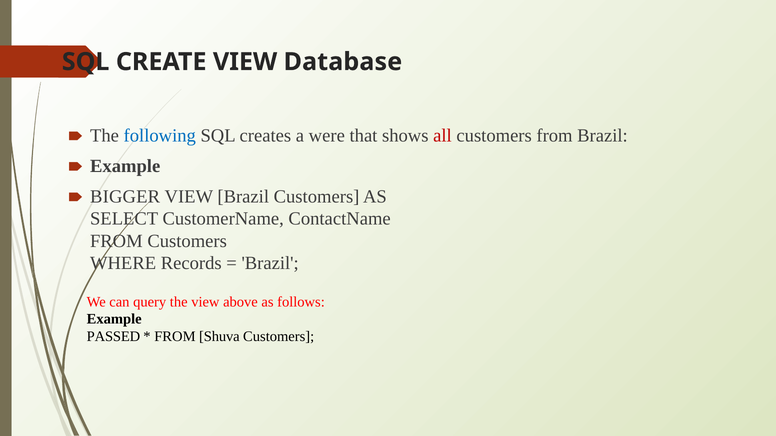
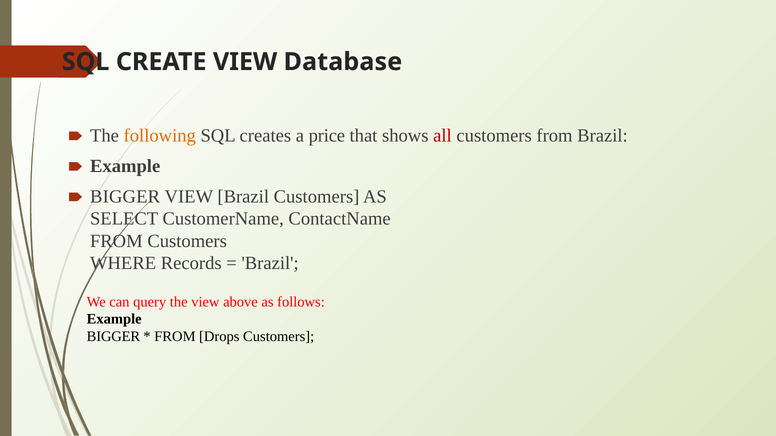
following colour: blue -> orange
were: were -> price
PASSED at (113, 337): PASSED -> BIGGER
Shuva: Shuva -> Drops
